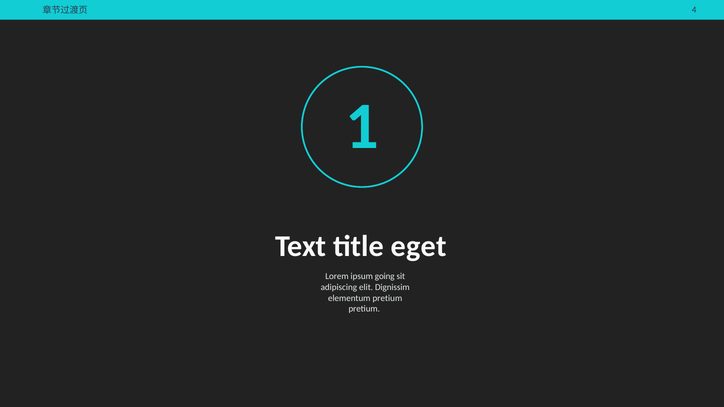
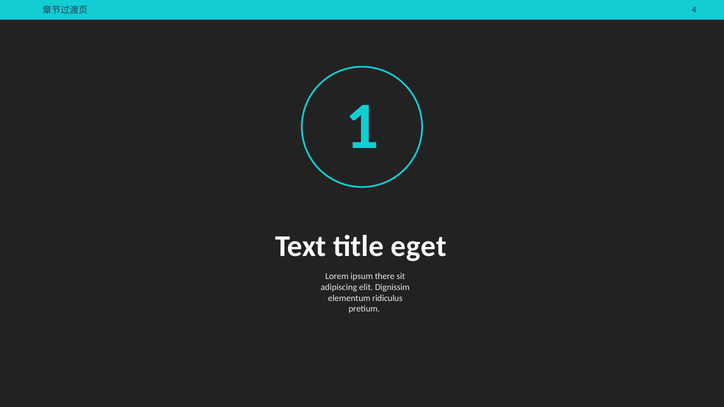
going: going -> there
elementum pretium: pretium -> ridiculus
